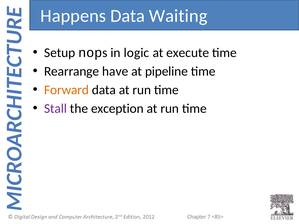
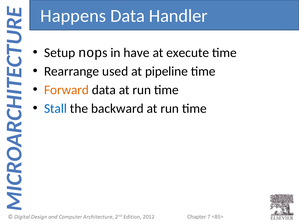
Waiting: Waiting -> Handler
logic: logic -> have
have: have -> used
Stall colour: purple -> blue
exception: exception -> backward
